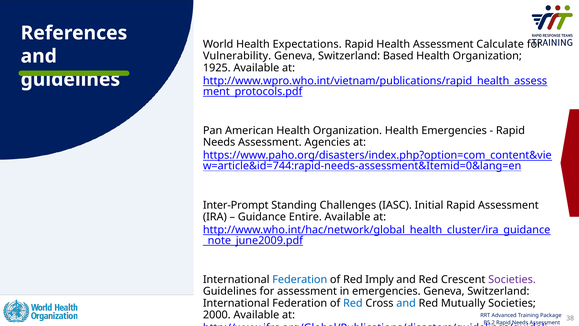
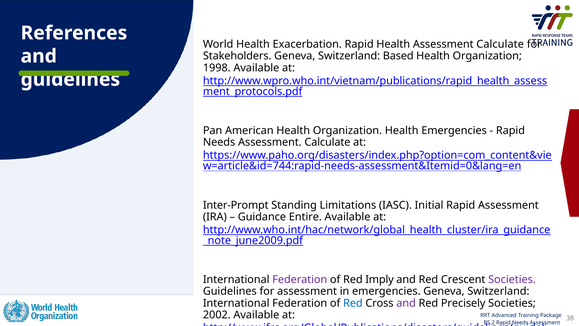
Expectations: Expectations -> Exacerbation
Vulnerability: Vulnerability -> Stakeholders
1925: 1925 -> 1998
Needs Assessment Agencies: Agencies -> Calculate
Challenges: Challenges -> Limitations
Federation at (300, 279) colour: blue -> purple
and at (406, 303) colour: blue -> purple
Mutually: Mutually -> Precisely
2000: 2000 -> 2002
